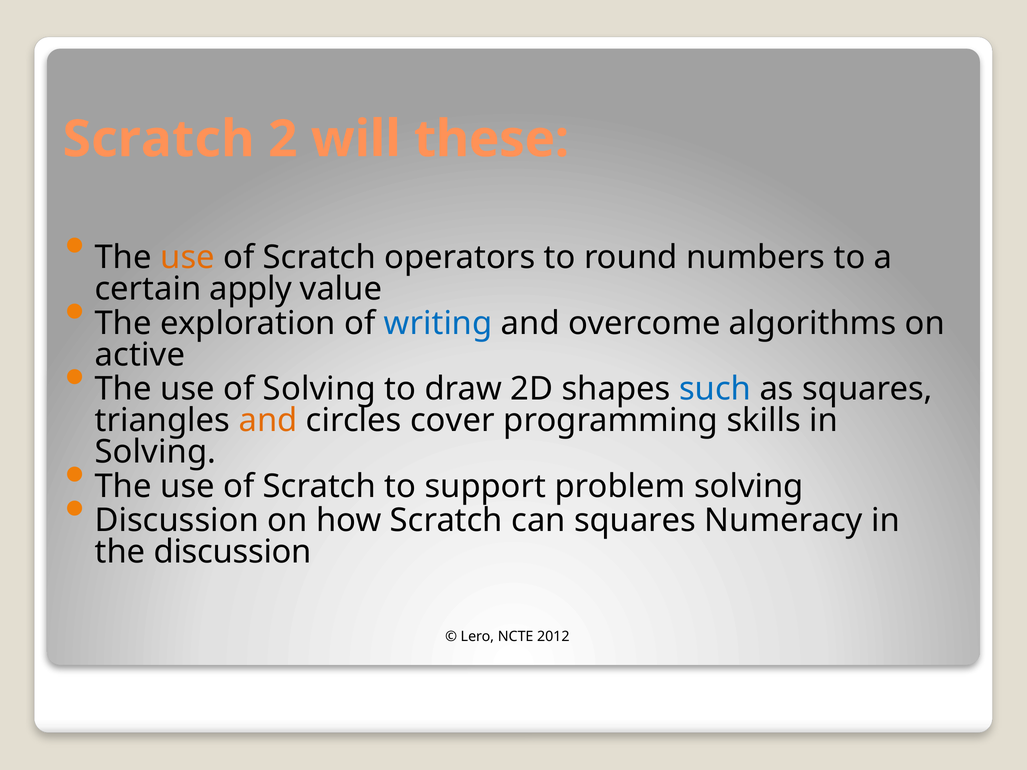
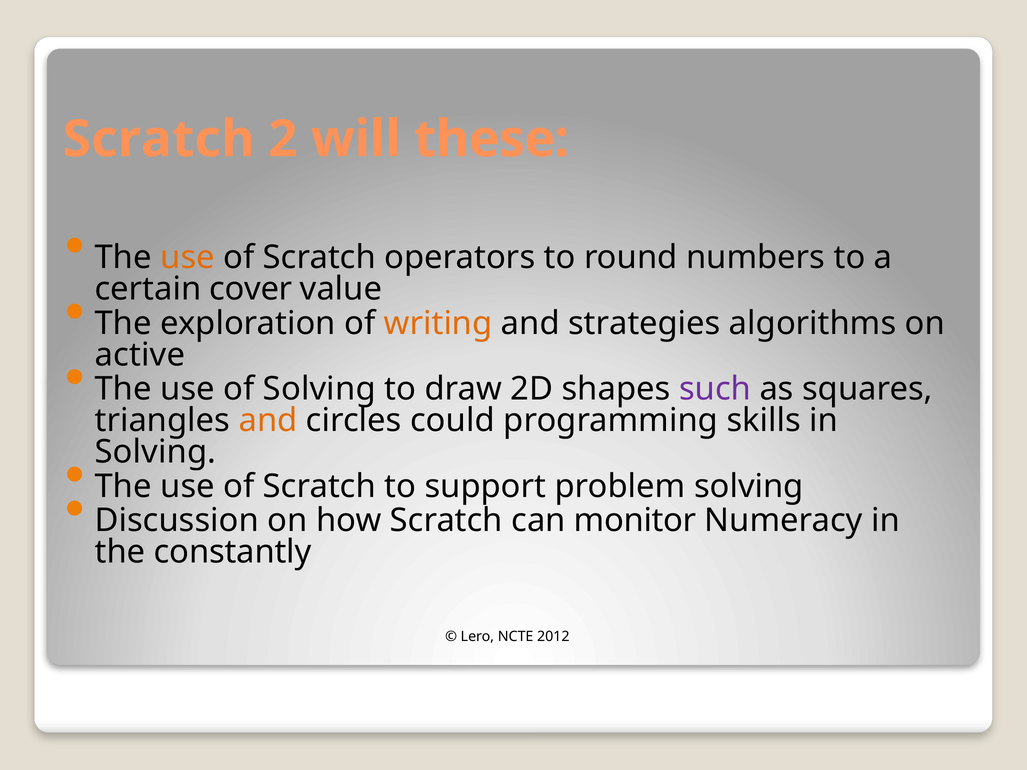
apply: apply -> cover
writing colour: blue -> orange
overcome: overcome -> strategies
such colour: blue -> purple
cover: cover -> could
can squares: squares -> monitor
the discussion: discussion -> constantly
